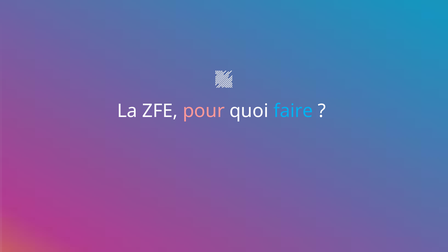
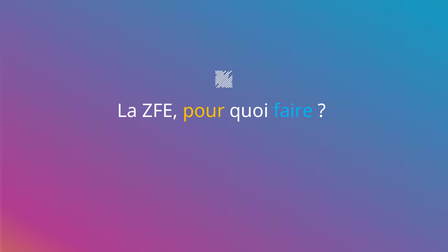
pour colour: pink -> yellow
